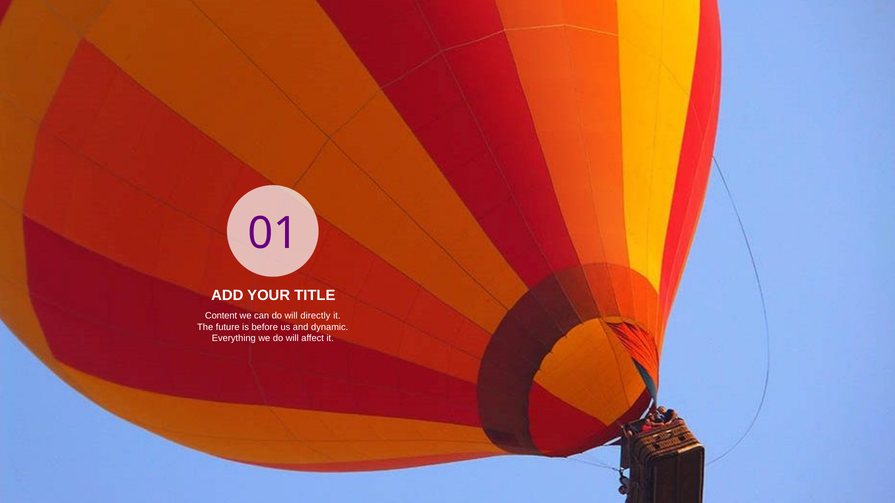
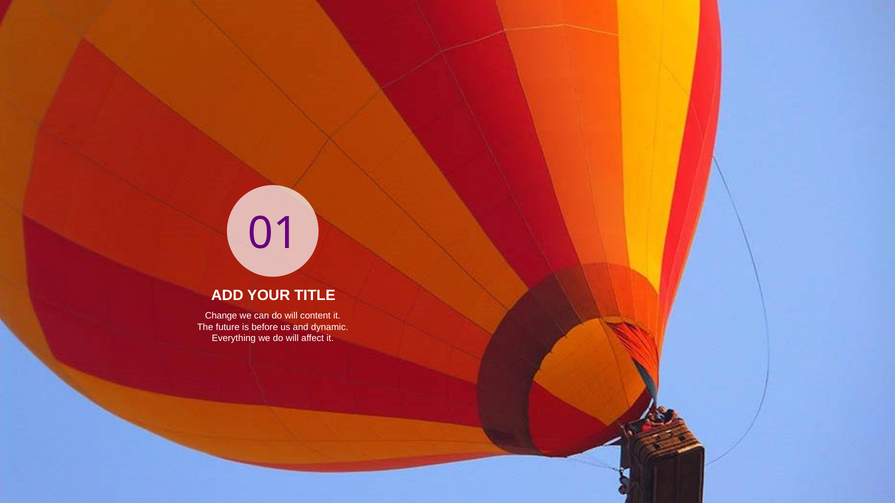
Content: Content -> Change
directly: directly -> content
